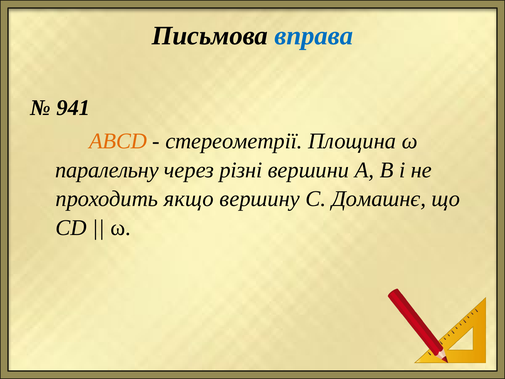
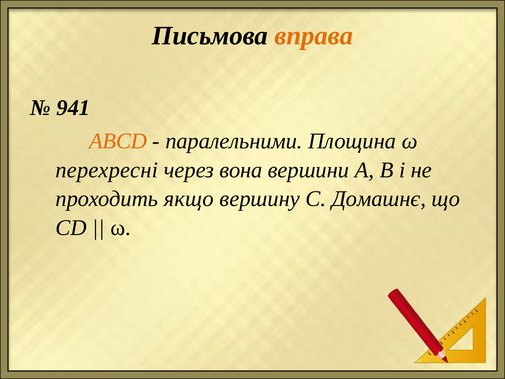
вправа colour: blue -> orange
стереометрії: стереометрії -> паралельними
паралельну: паралельну -> перехресні
різні: різні -> вона
